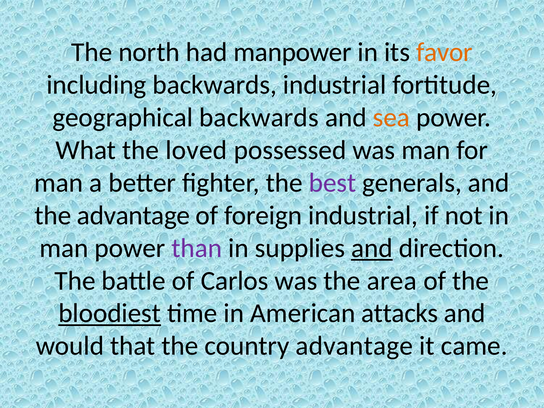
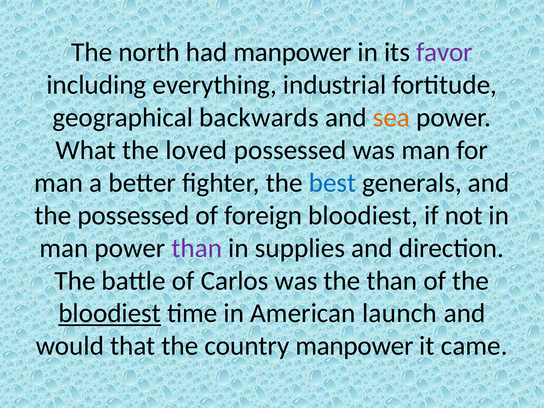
favor colour: orange -> purple
including backwards: backwards -> everything
best colour: purple -> blue
the advantage: advantage -> possessed
foreign industrial: industrial -> bloodiest
and at (372, 248) underline: present -> none
the area: area -> than
attacks: attacks -> launch
country advantage: advantage -> manpower
